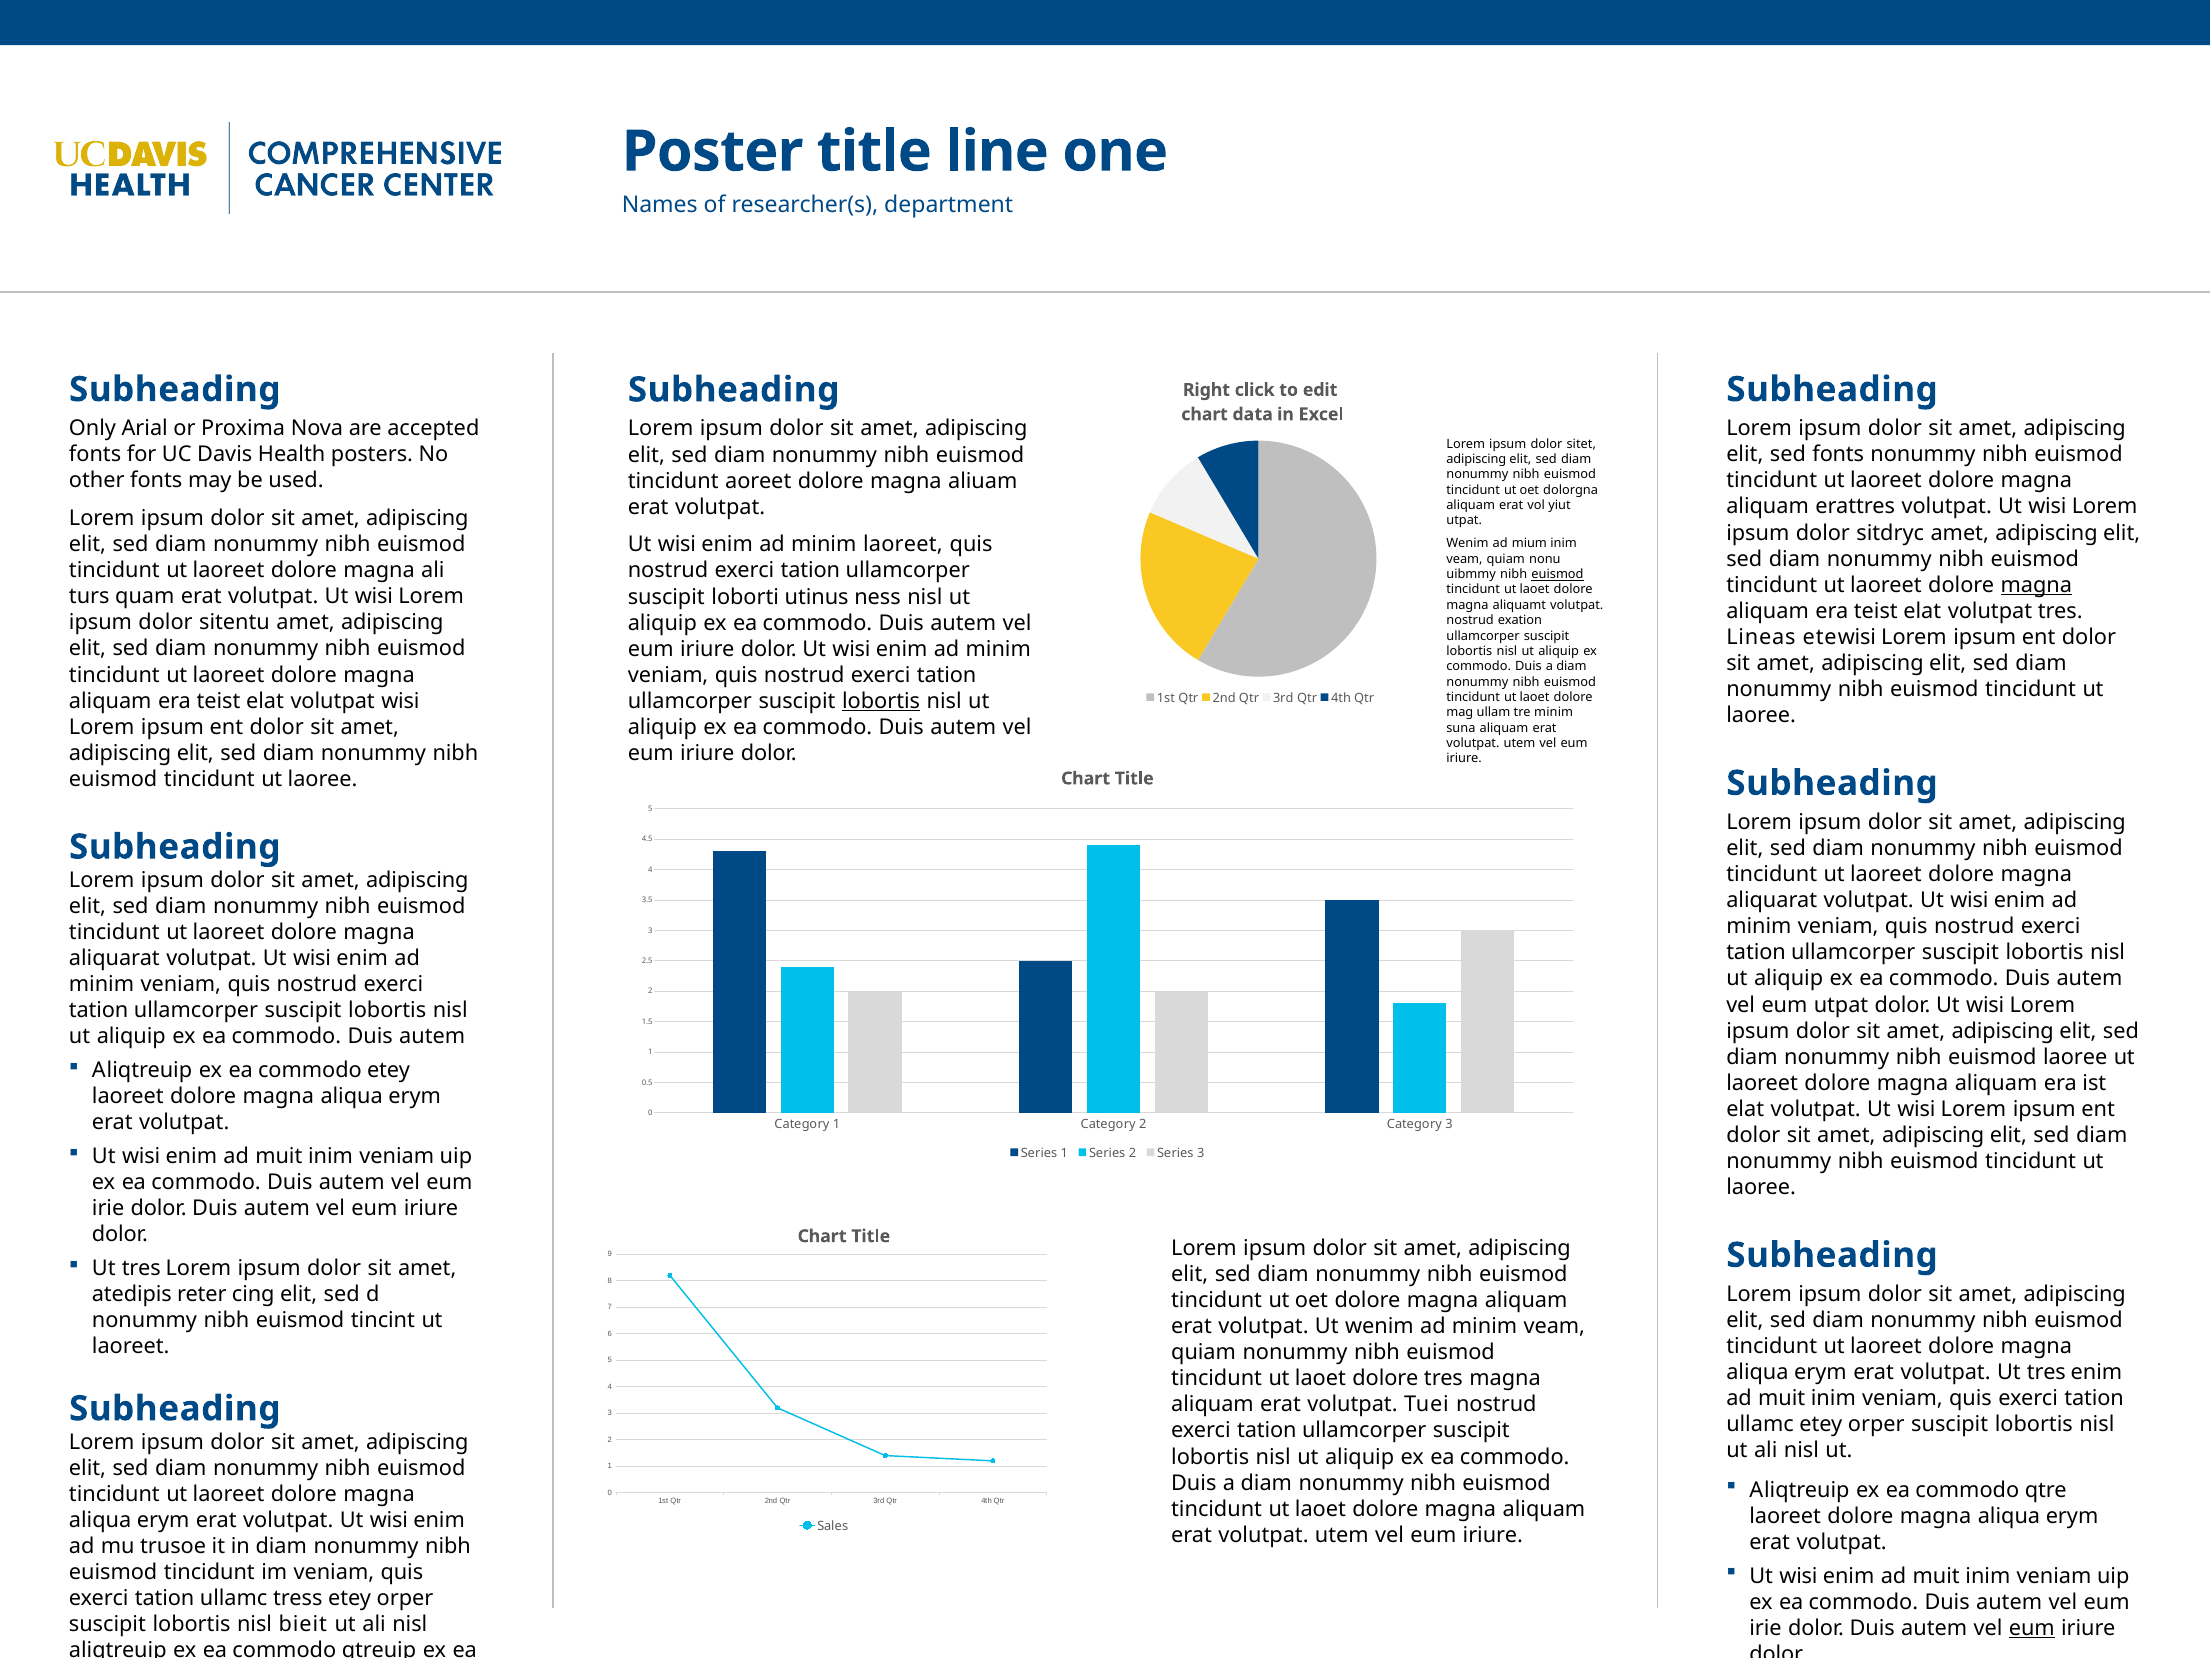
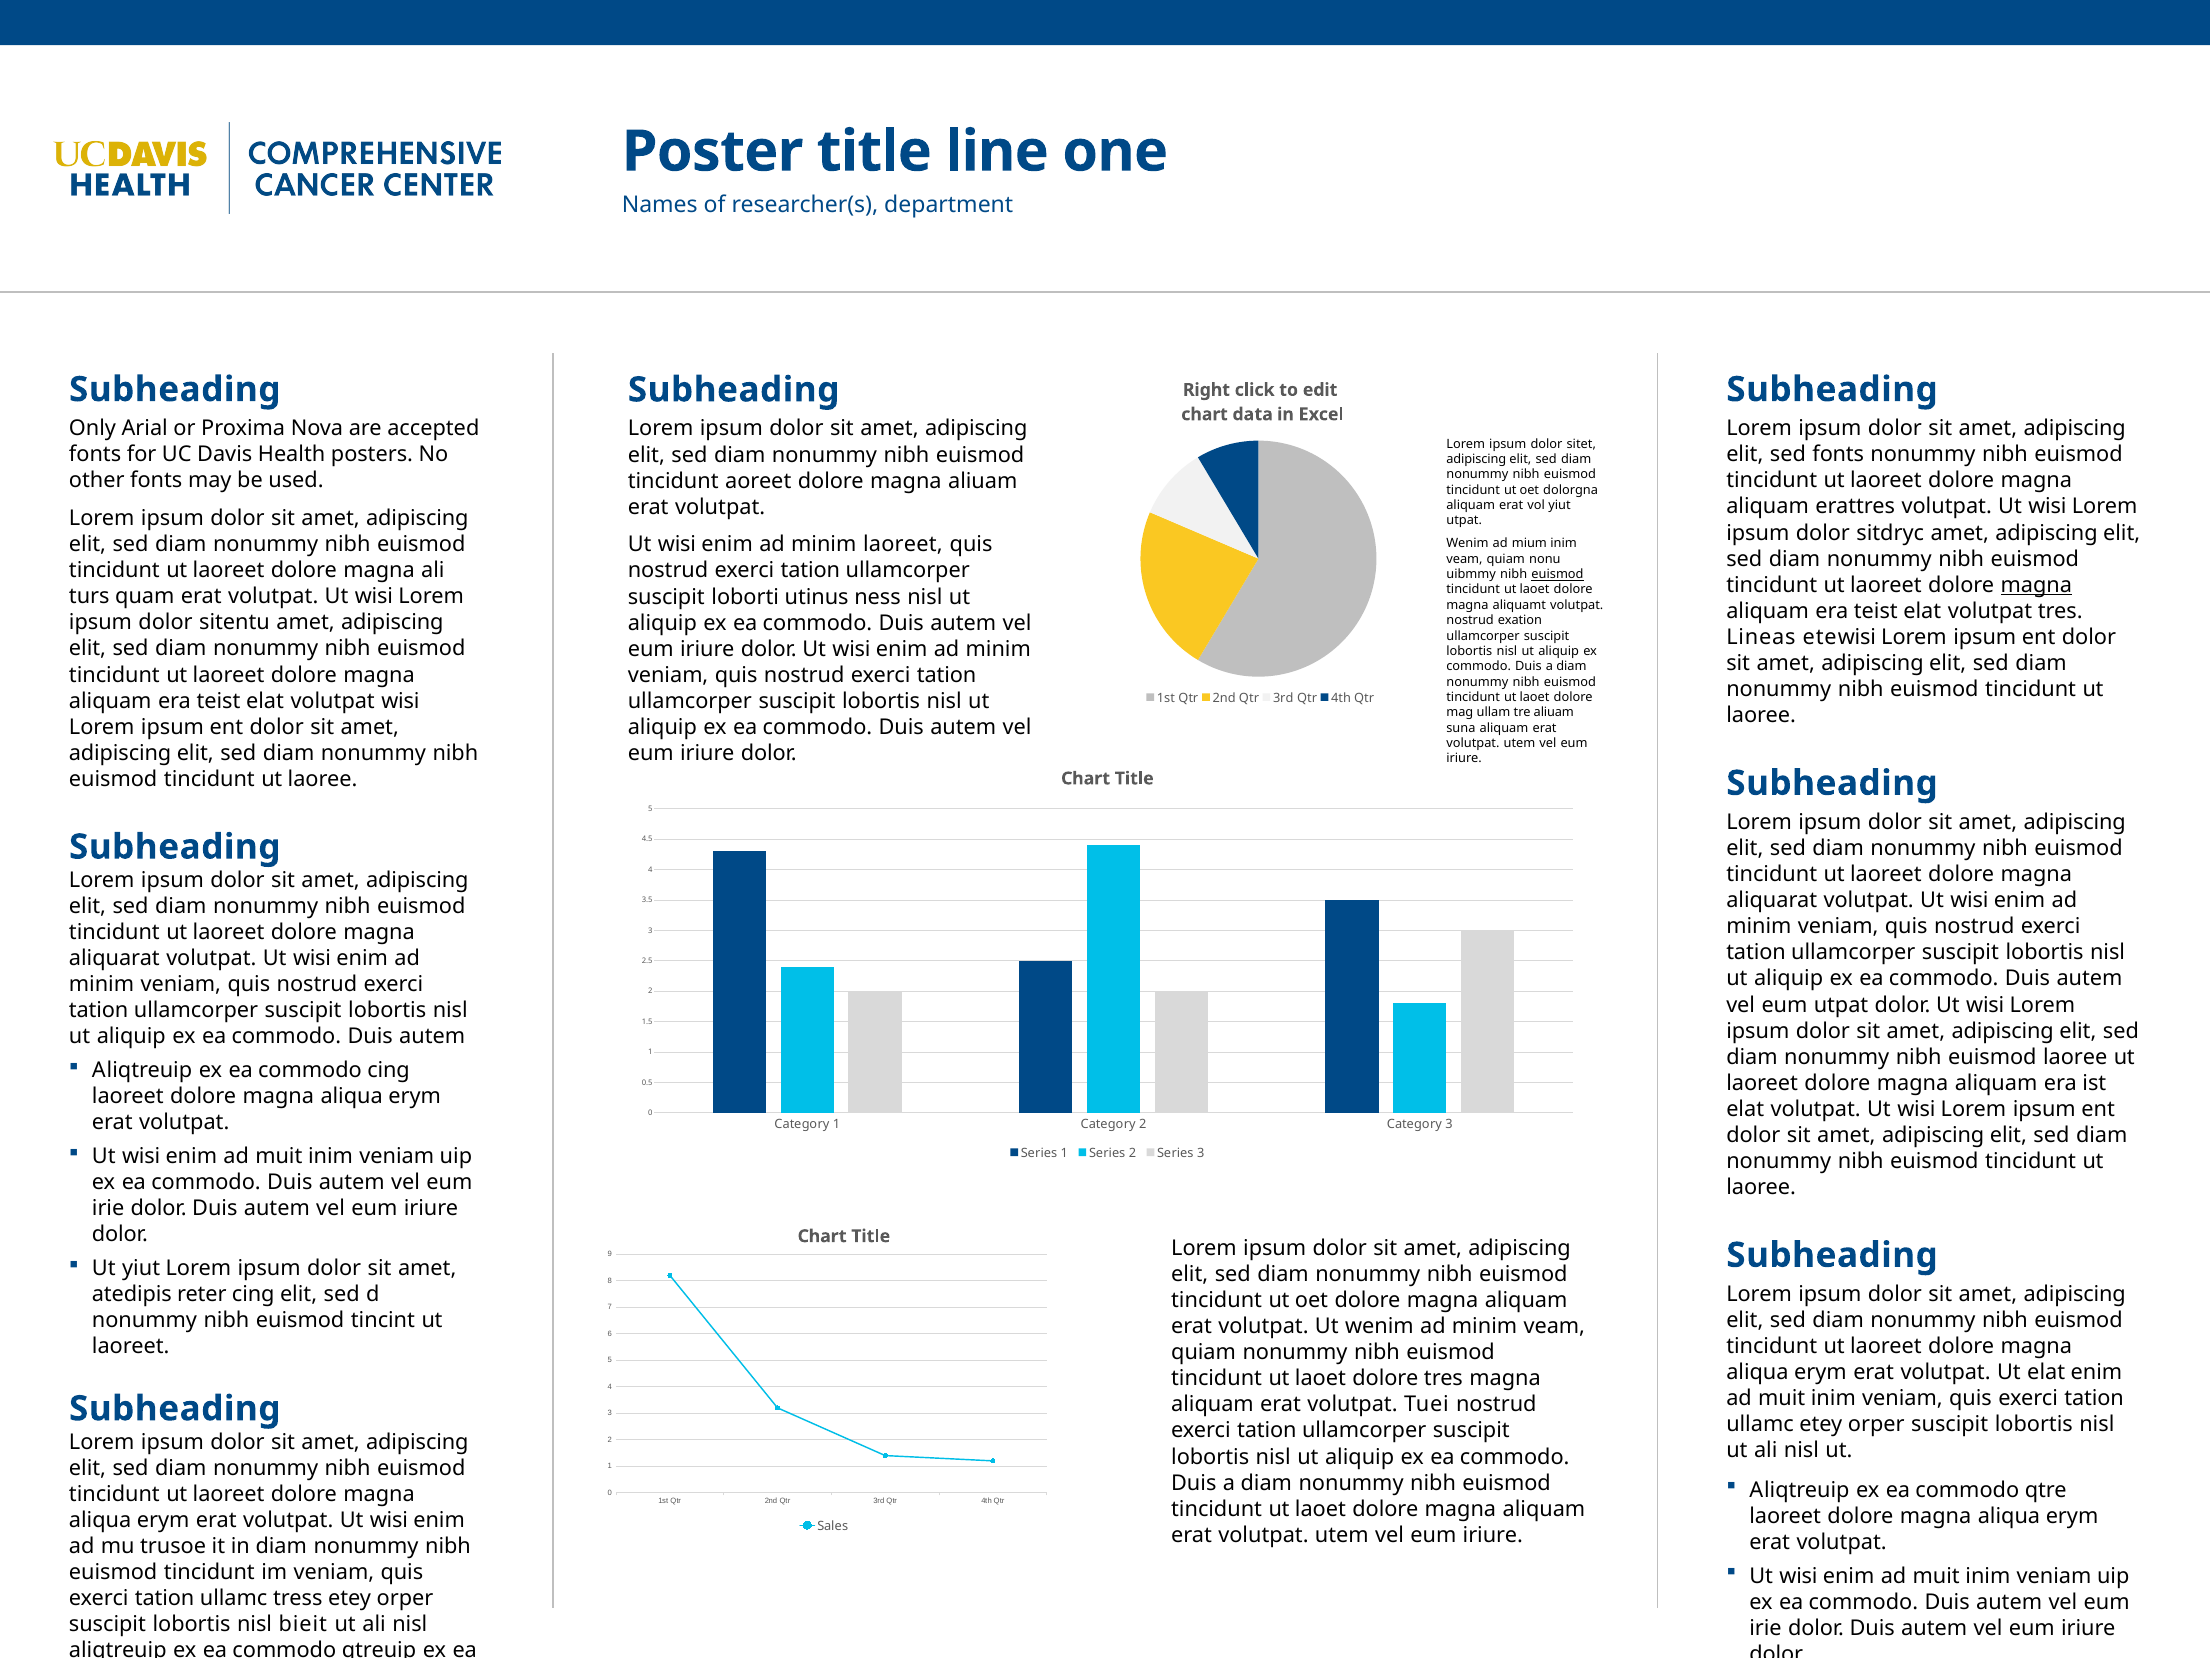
lobortis at (881, 701) underline: present -> none
tre minim: minim -> aliuam
commodo etey: etey -> cing
tres at (141, 1268): tres -> yiut
volutpat Ut tres: tres -> elat
eum at (2032, 1628) underline: present -> none
